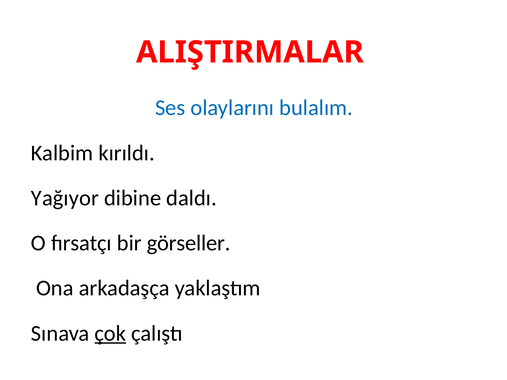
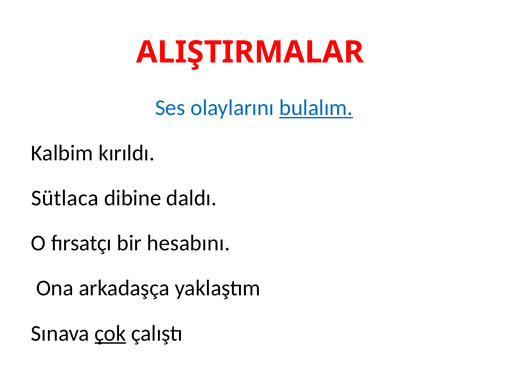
bulalım underline: none -> present
Yağıyor: Yağıyor -> Sütlaca
görseller: görseller -> hesabını
